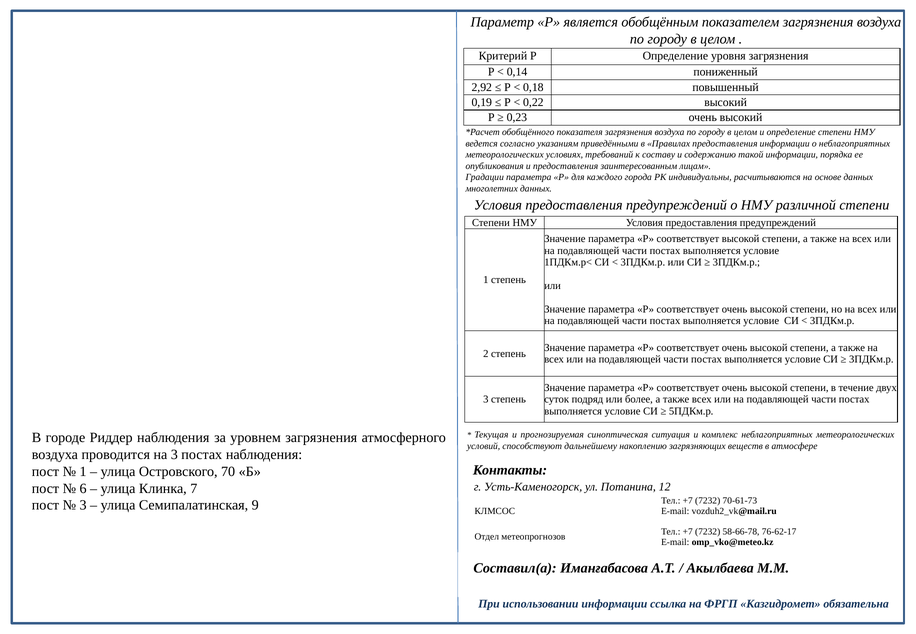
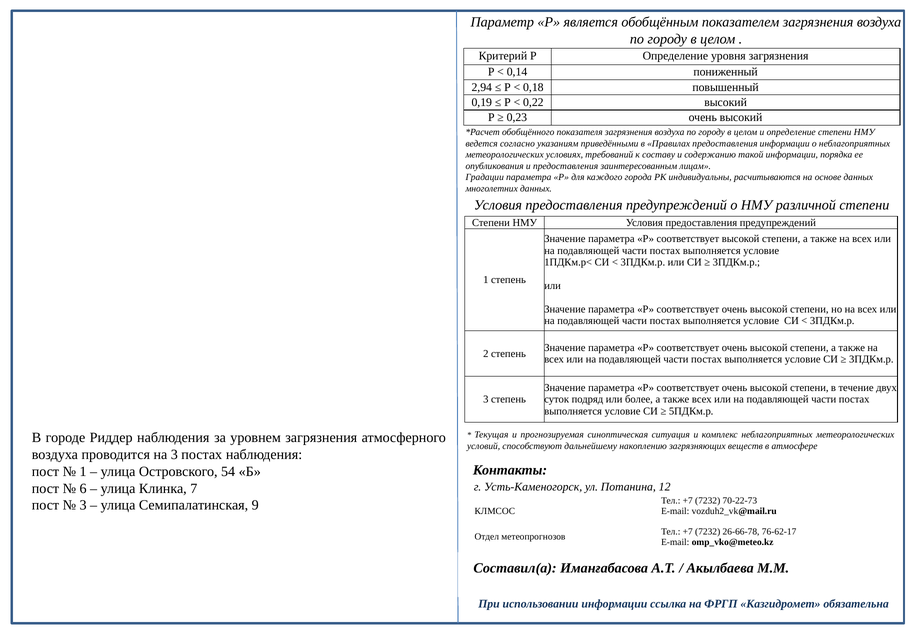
2,92: 2,92 -> 2,94
70: 70 -> 54
70-61-73: 70-61-73 -> 70-22-73
58-66-78: 58-66-78 -> 26-66-78
